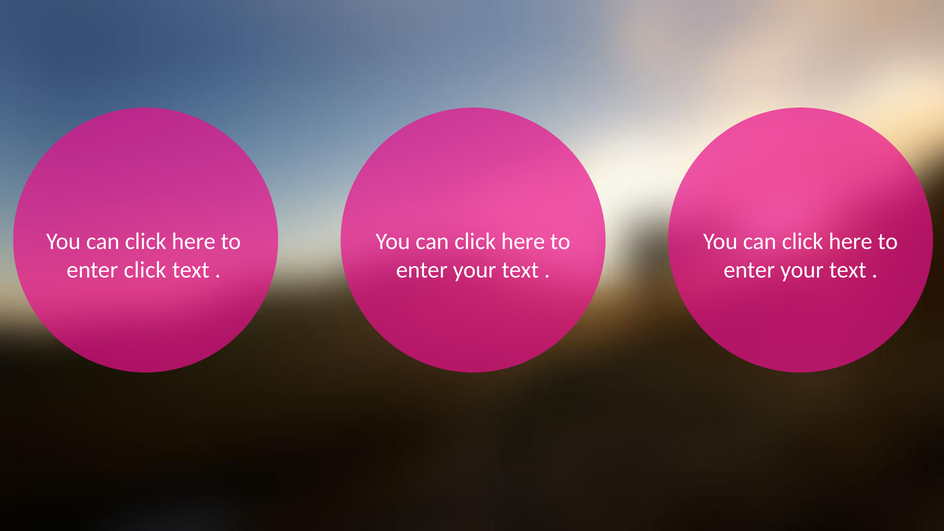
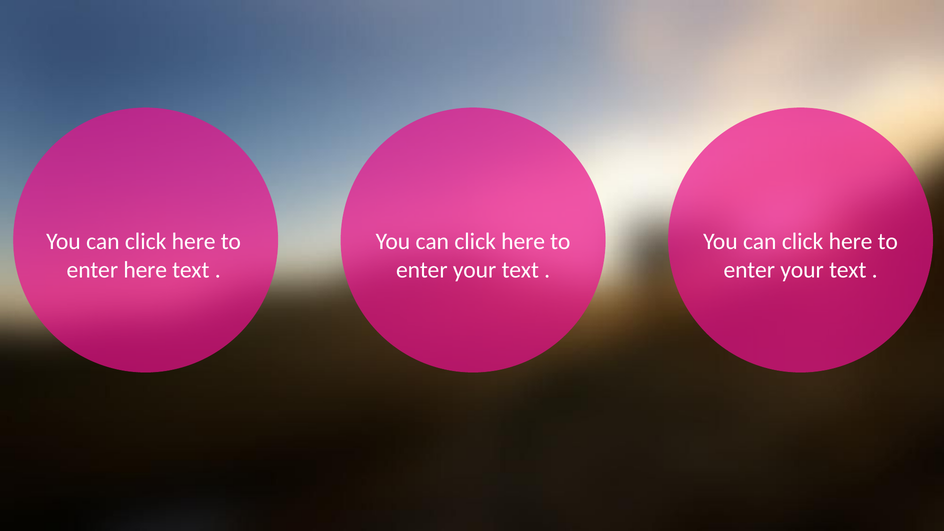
enter click: click -> here
